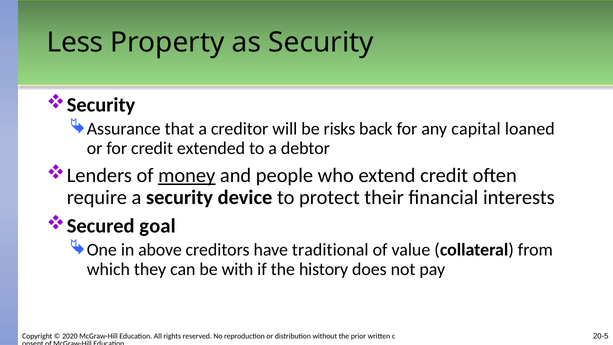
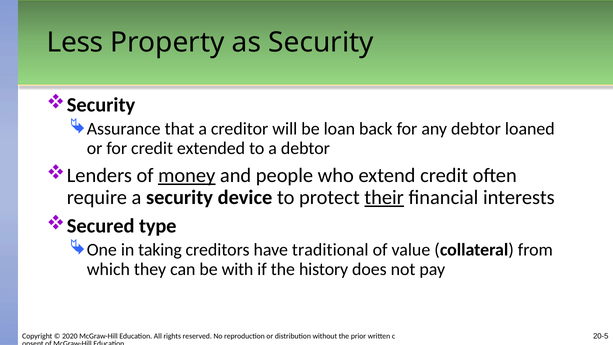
risks: risks -> loan
any capital: capital -> debtor
their underline: none -> present
goal: goal -> type
above: above -> taking
